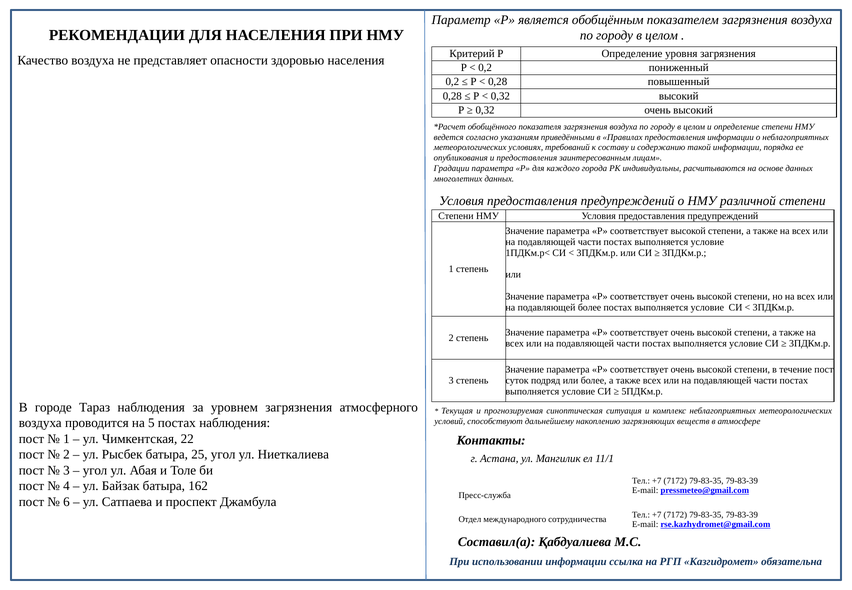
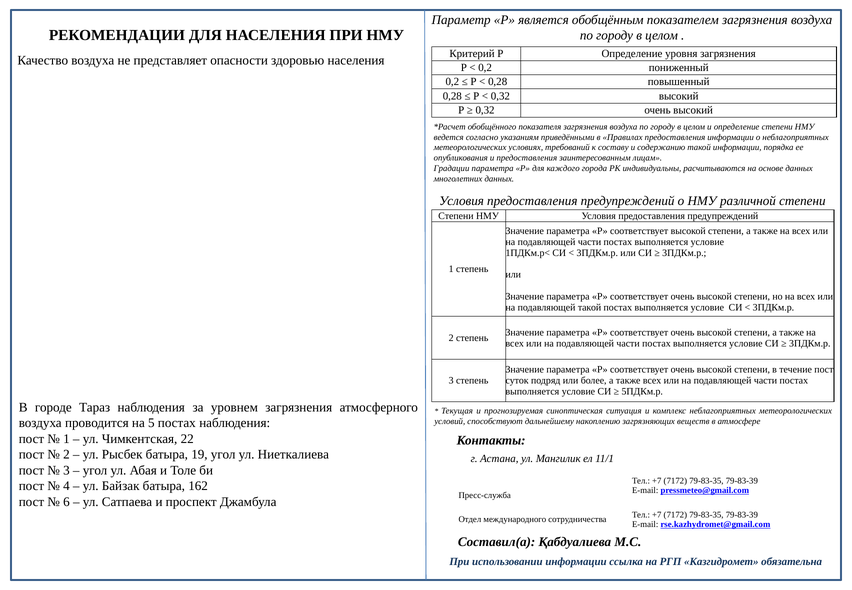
подавляющей более: более -> такой
25: 25 -> 19
